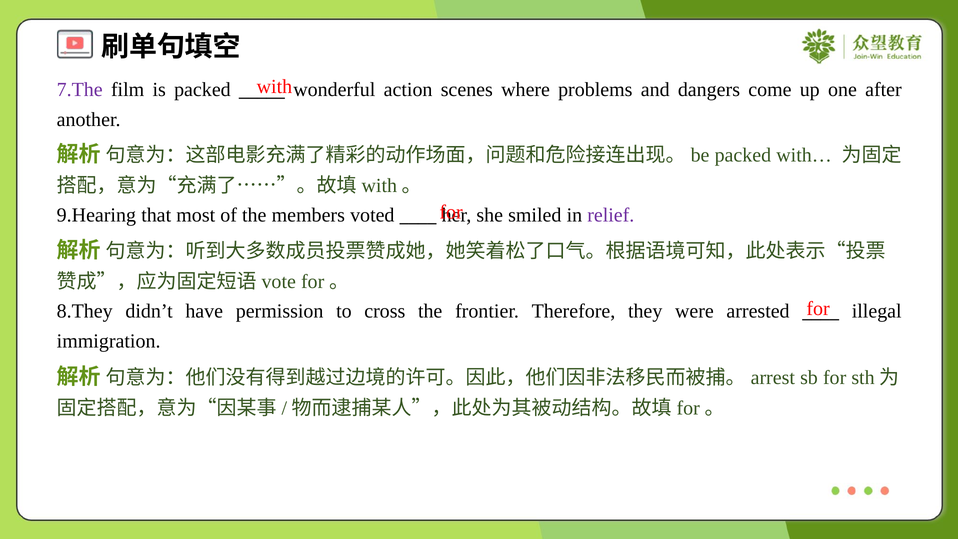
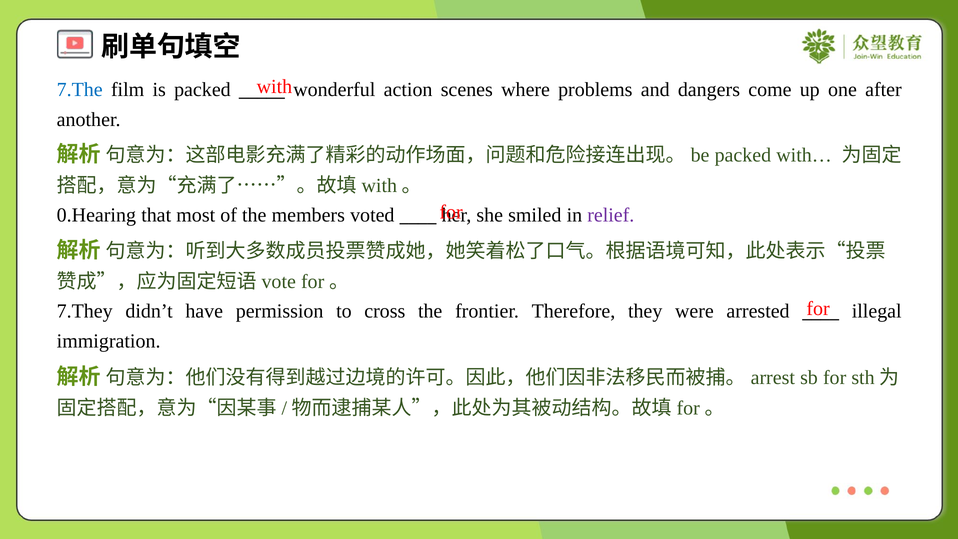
7.The colour: purple -> blue
9.Hearing: 9.Hearing -> 0.Hearing
8.They: 8.They -> 7.They
